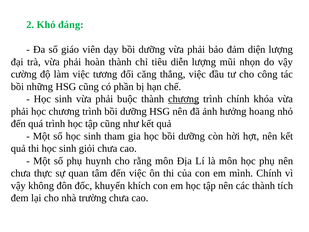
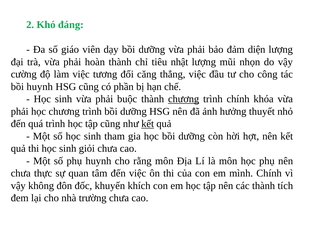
diễn: diễn -> nhật
bồi những: những -> huynh
hoang: hoang -> thuyết
kết at (148, 124) underline: none -> present
